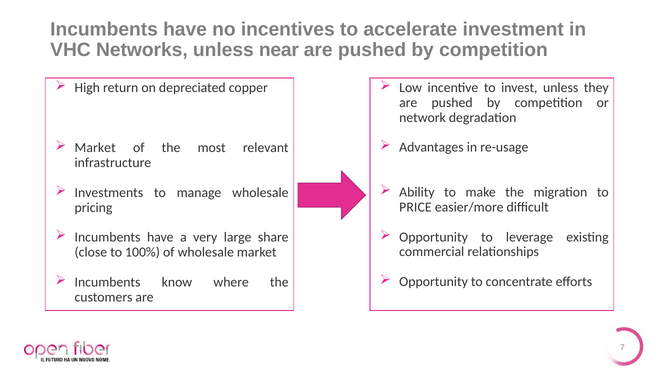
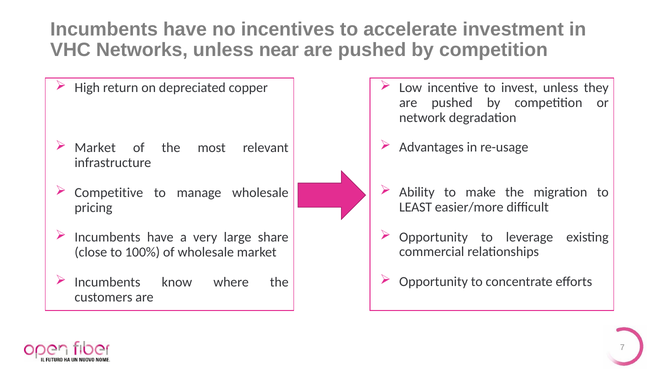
Investments: Investments -> Competitive
PRICE: PRICE -> LEAST
